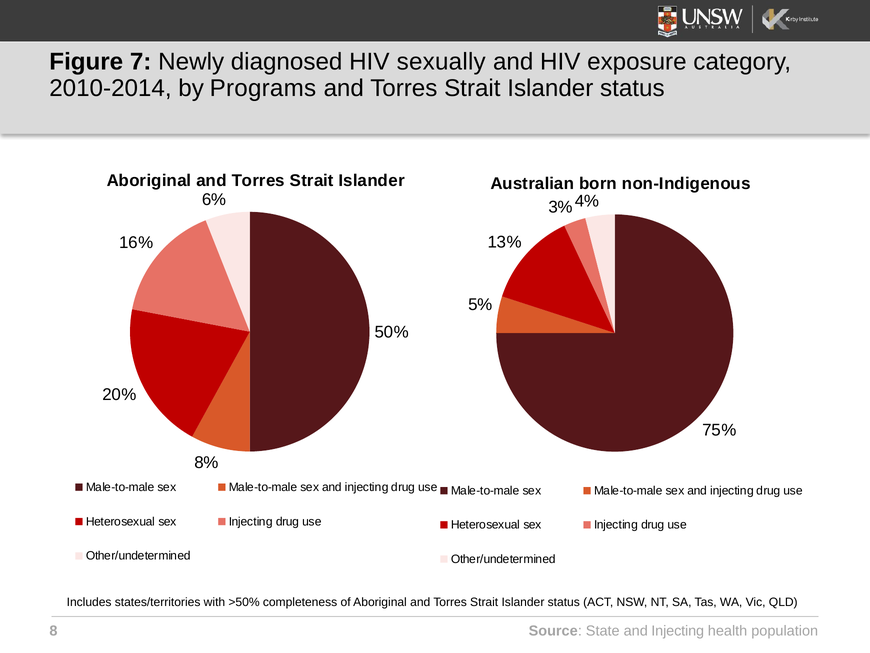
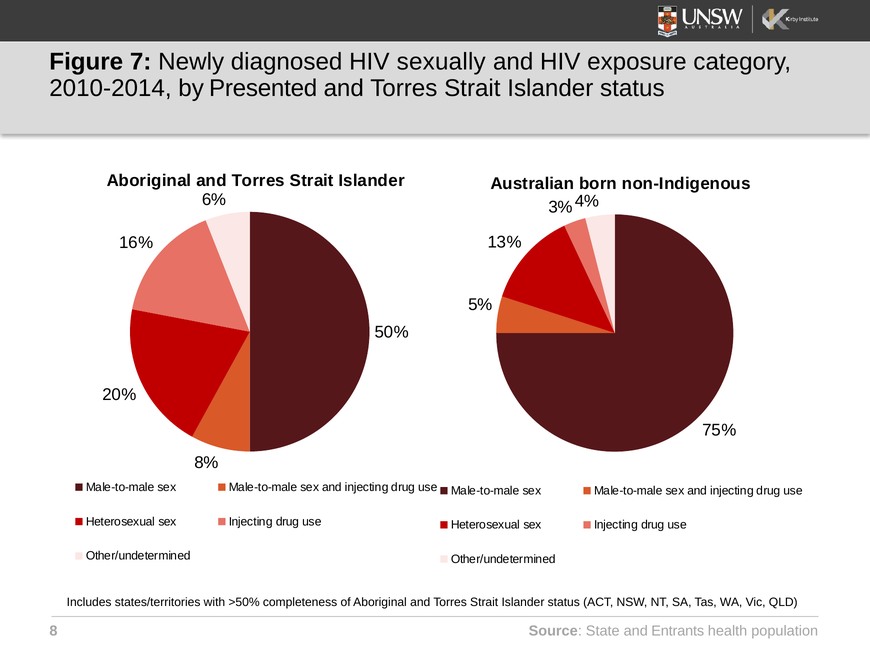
Programs: Programs -> Presented
State and Injecting: Injecting -> Entrants
